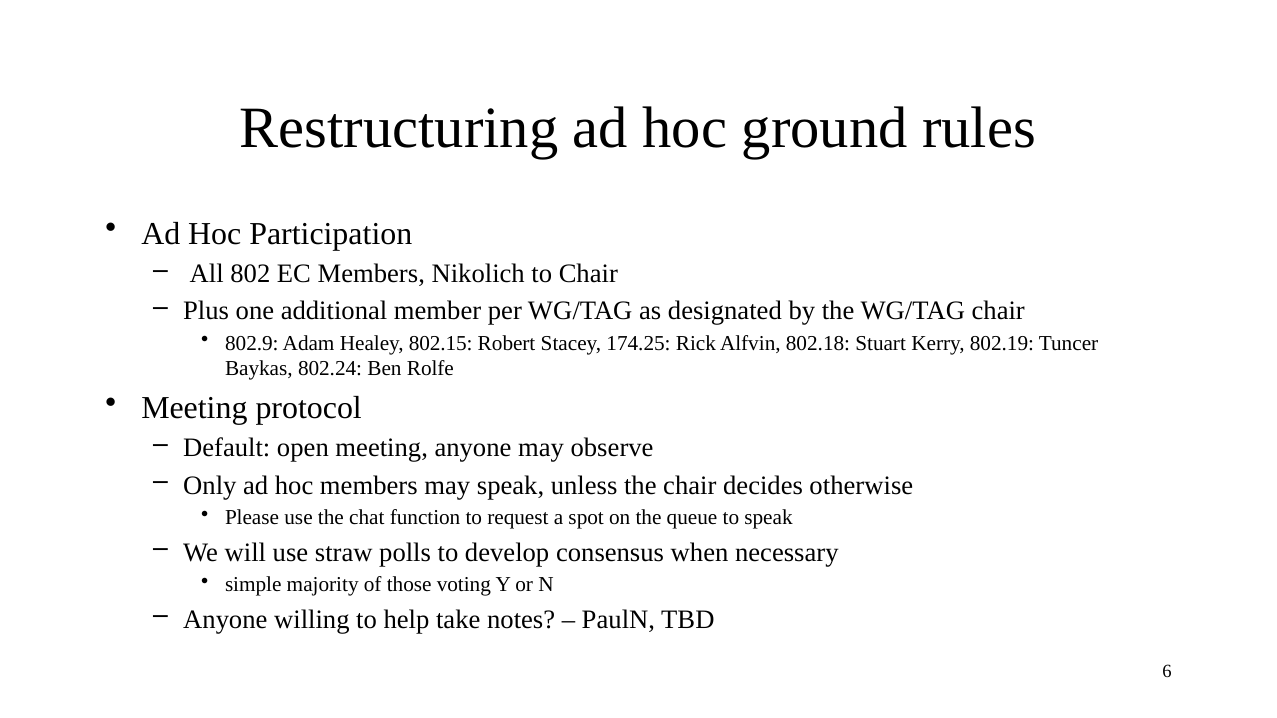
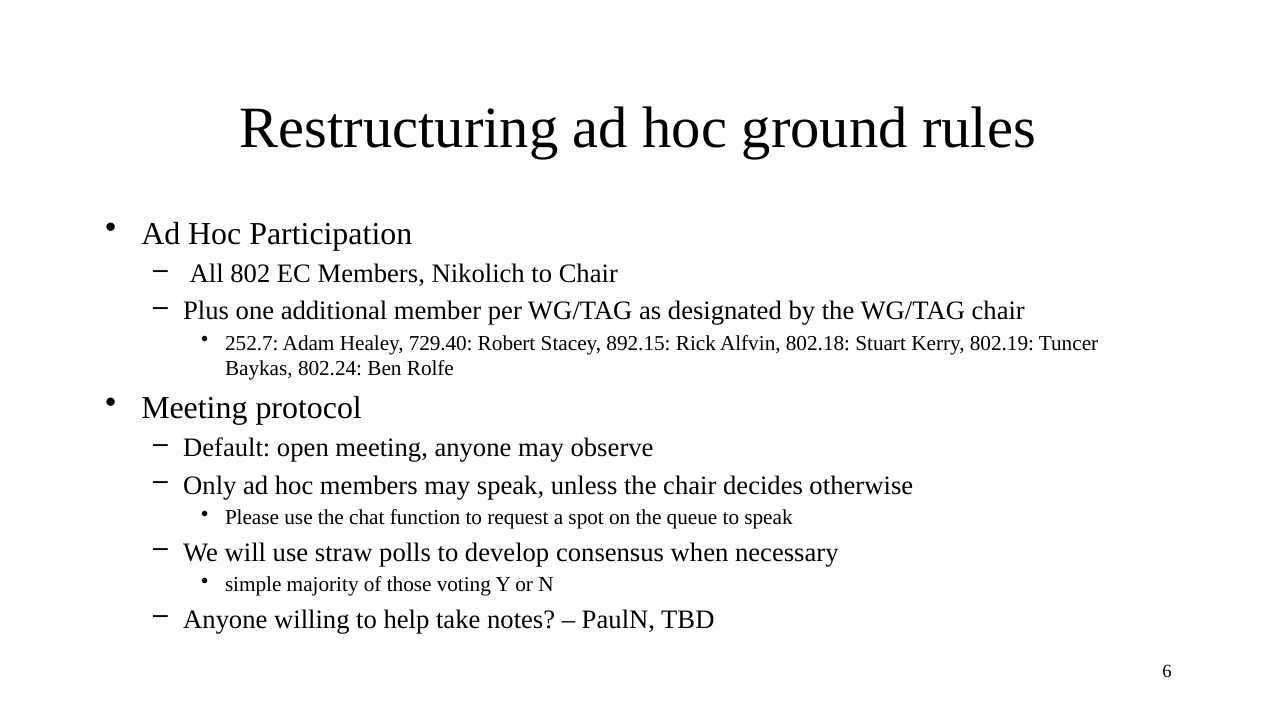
802.9: 802.9 -> 252.7
802.15: 802.15 -> 729.40
174.25: 174.25 -> 892.15
